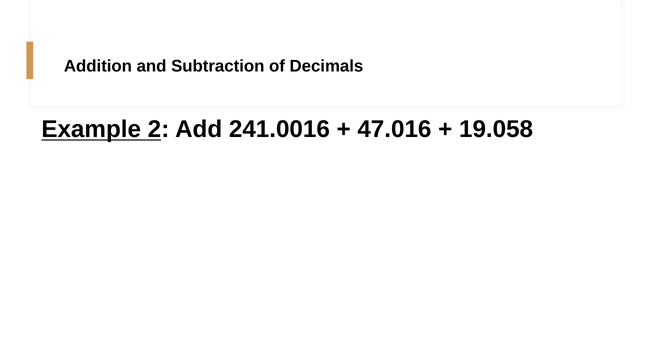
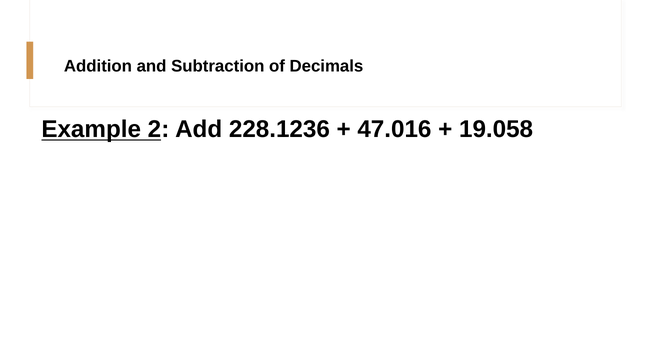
241.0016: 241.0016 -> 228.1236
